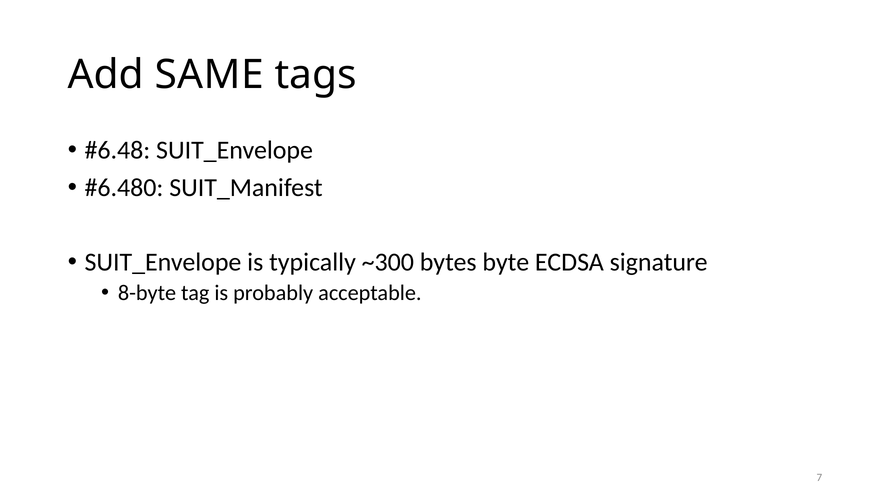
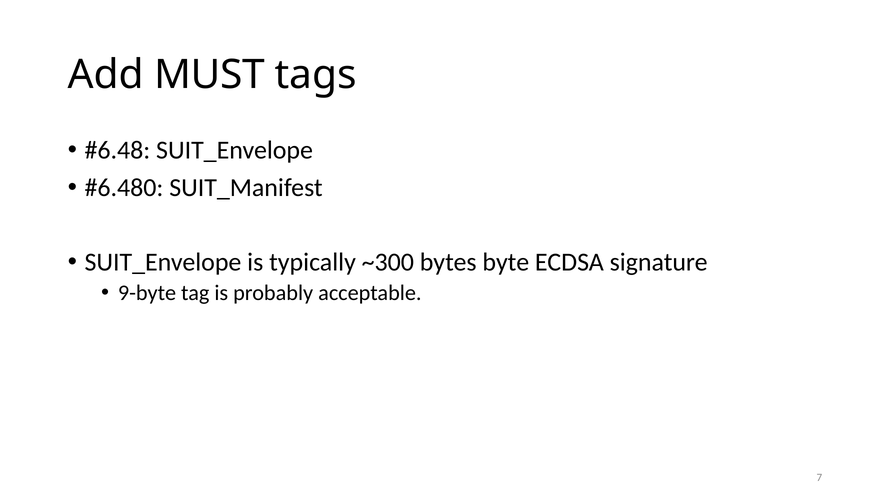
SAME: SAME -> MUST
8-byte: 8-byte -> 9-byte
